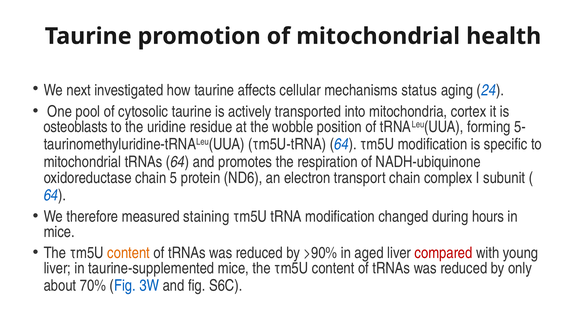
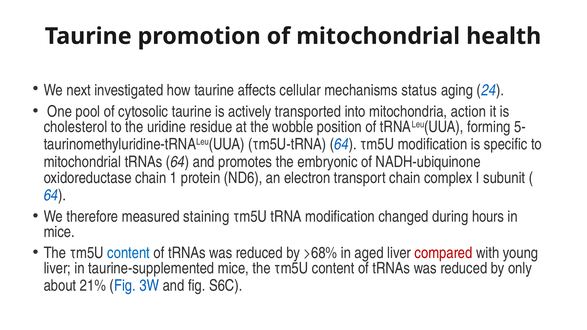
cortex: cortex -> action
osteoblasts: osteoblasts -> cholesterol
respiration: respiration -> embryonic
5: 5 -> 1
content at (129, 253) colour: orange -> blue
>90%: >90% -> >68%
70%: 70% -> 21%
